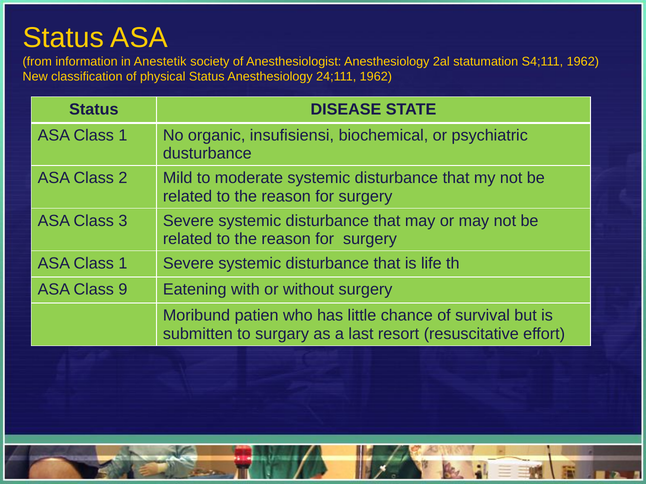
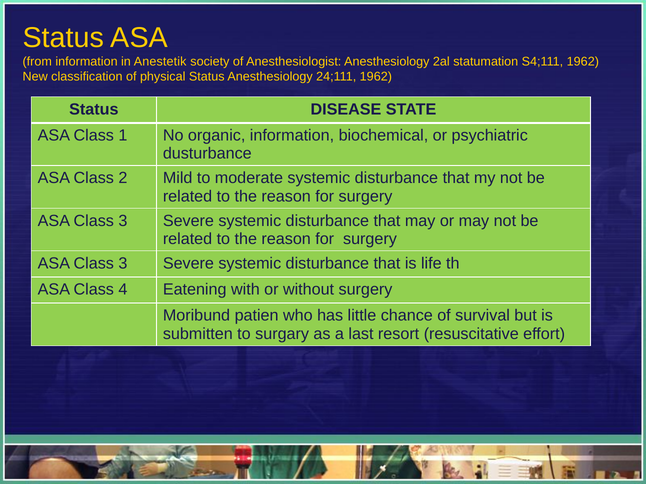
organic insufisiensi: insufisiensi -> information
1 at (123, 264): 1 -> 3
9: 9 -> 4
